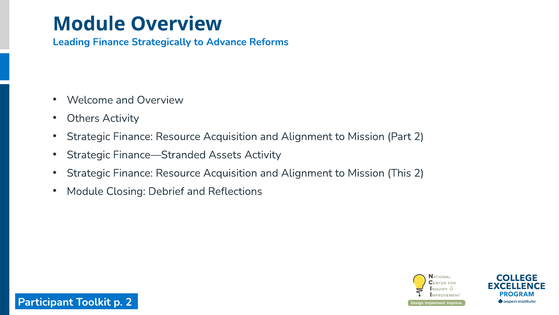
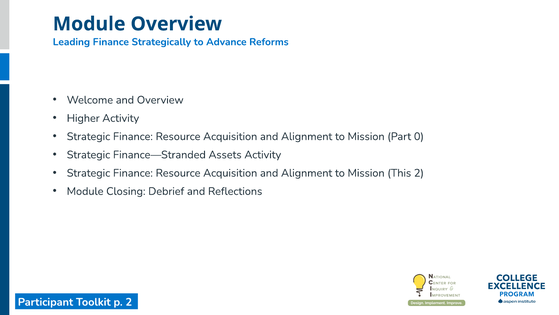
Others: Others -> Higher
Part 2: 2 -> 0
